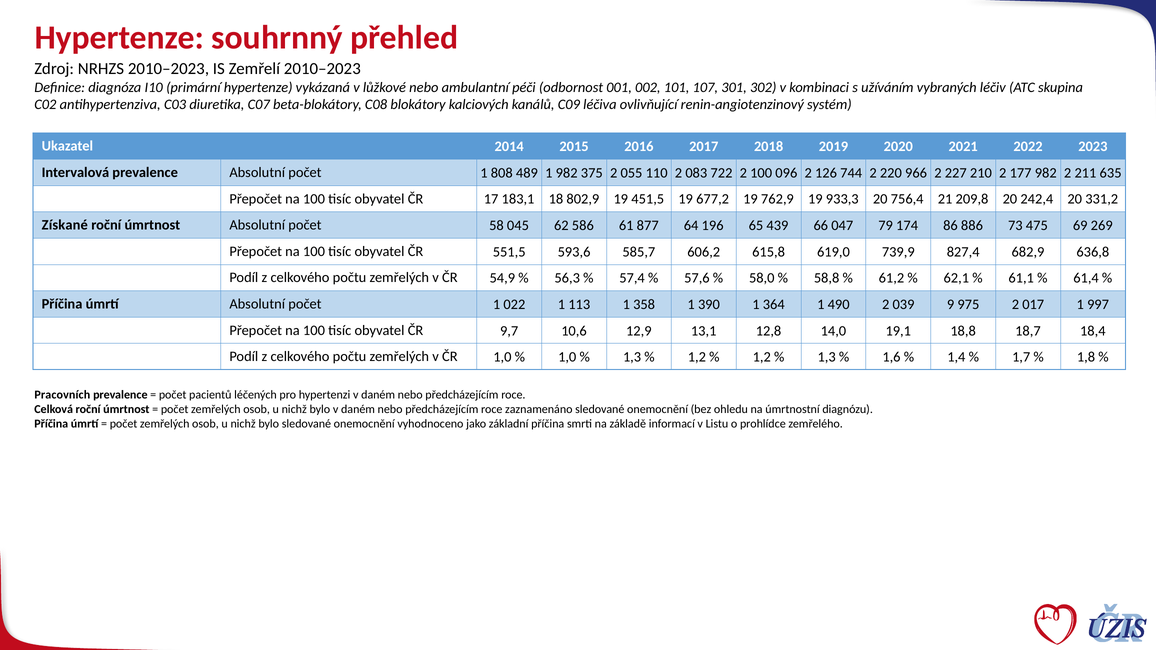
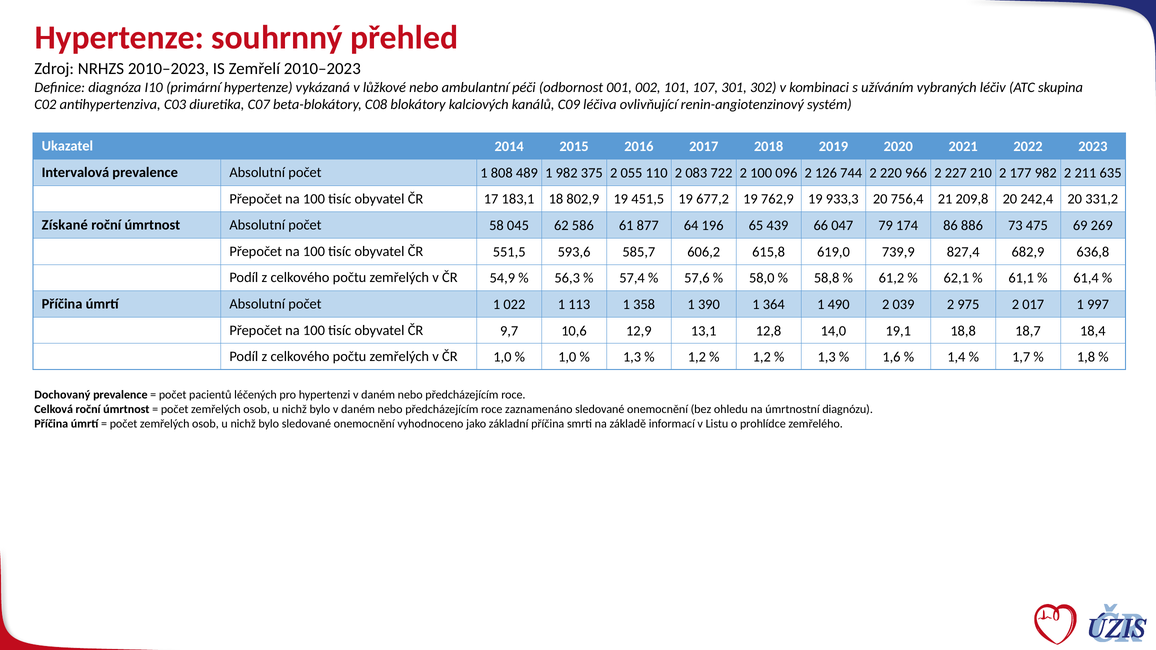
039 9: 9 -> 2
Pracovních: Pracovních -> Dochovaný
